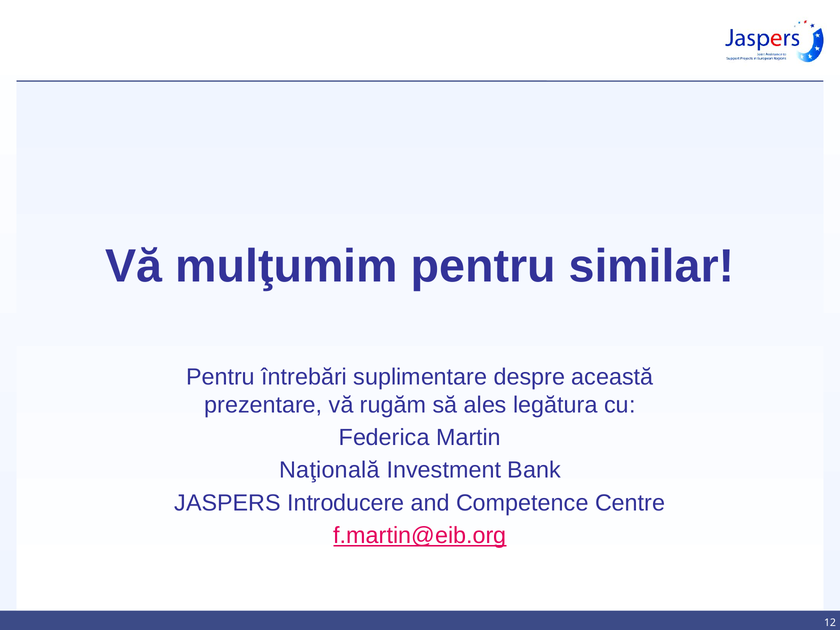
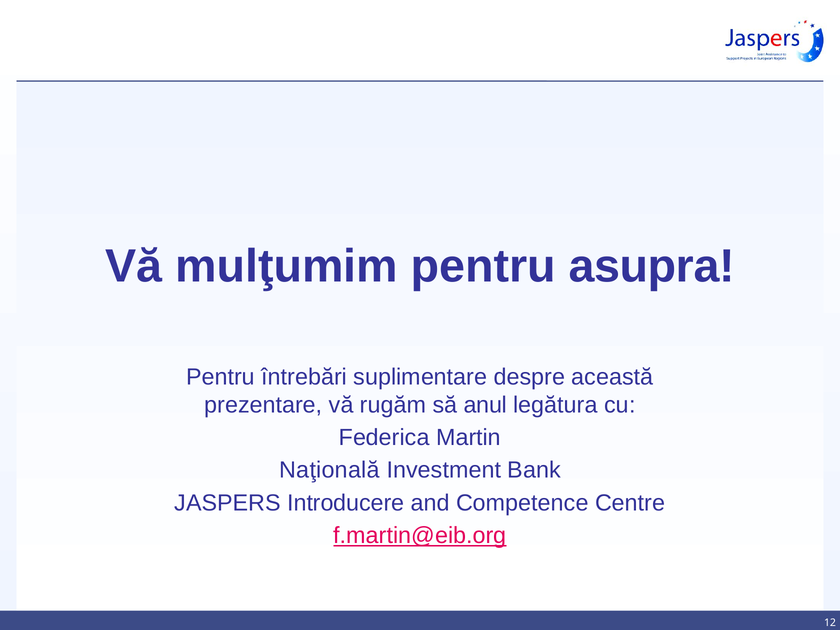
similar: similar -> asupra
ales: ales -> anul
